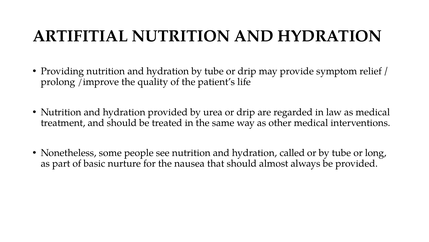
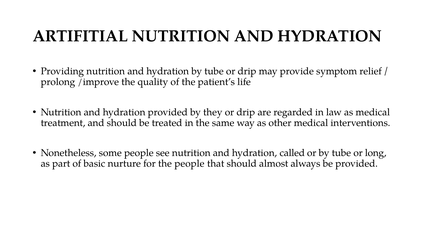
urea: urea -> they
the nausea: nausea -> people
